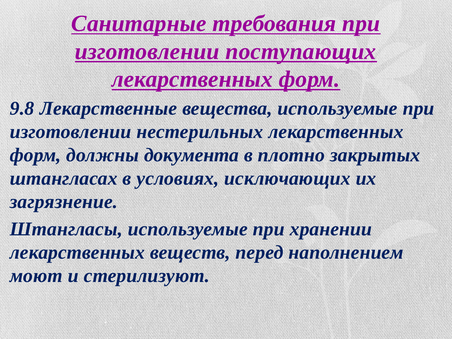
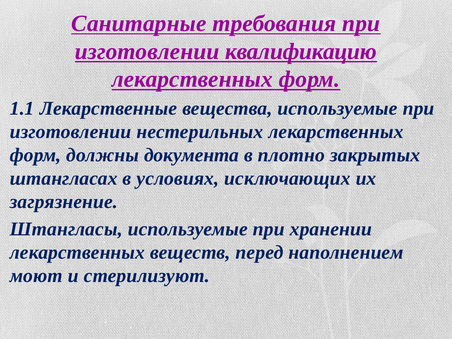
поступающих: поступающих -> квалификацию
9.8: 9.8 -> 1.1
